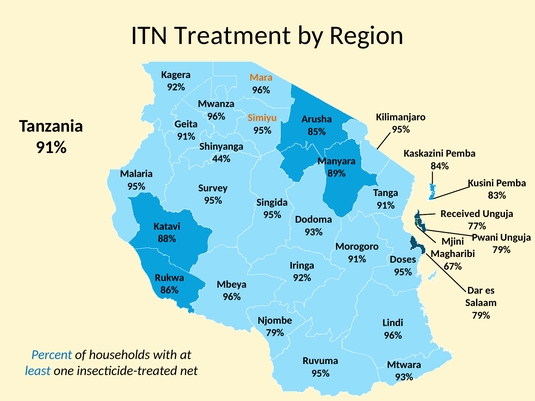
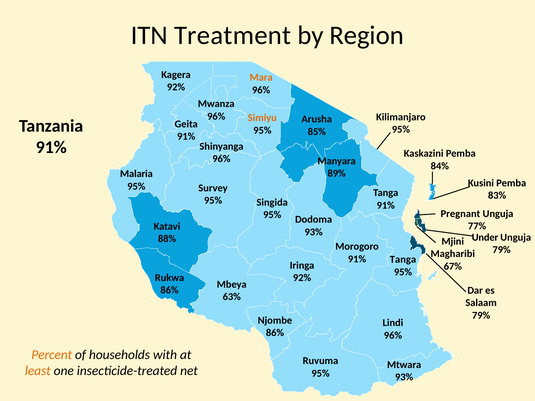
44% at (221, 159): 44% -> 96%
Received: Received -> Pregnant
Pwani: Pwani -> Under
Doses at (403, 260): Doses -> Tanga
96% at (232, 297): 96% -> 63%
79% at (275, 333): 79% -> 86%
Percent colour: blue -> orange
least colour: blue -> orange
